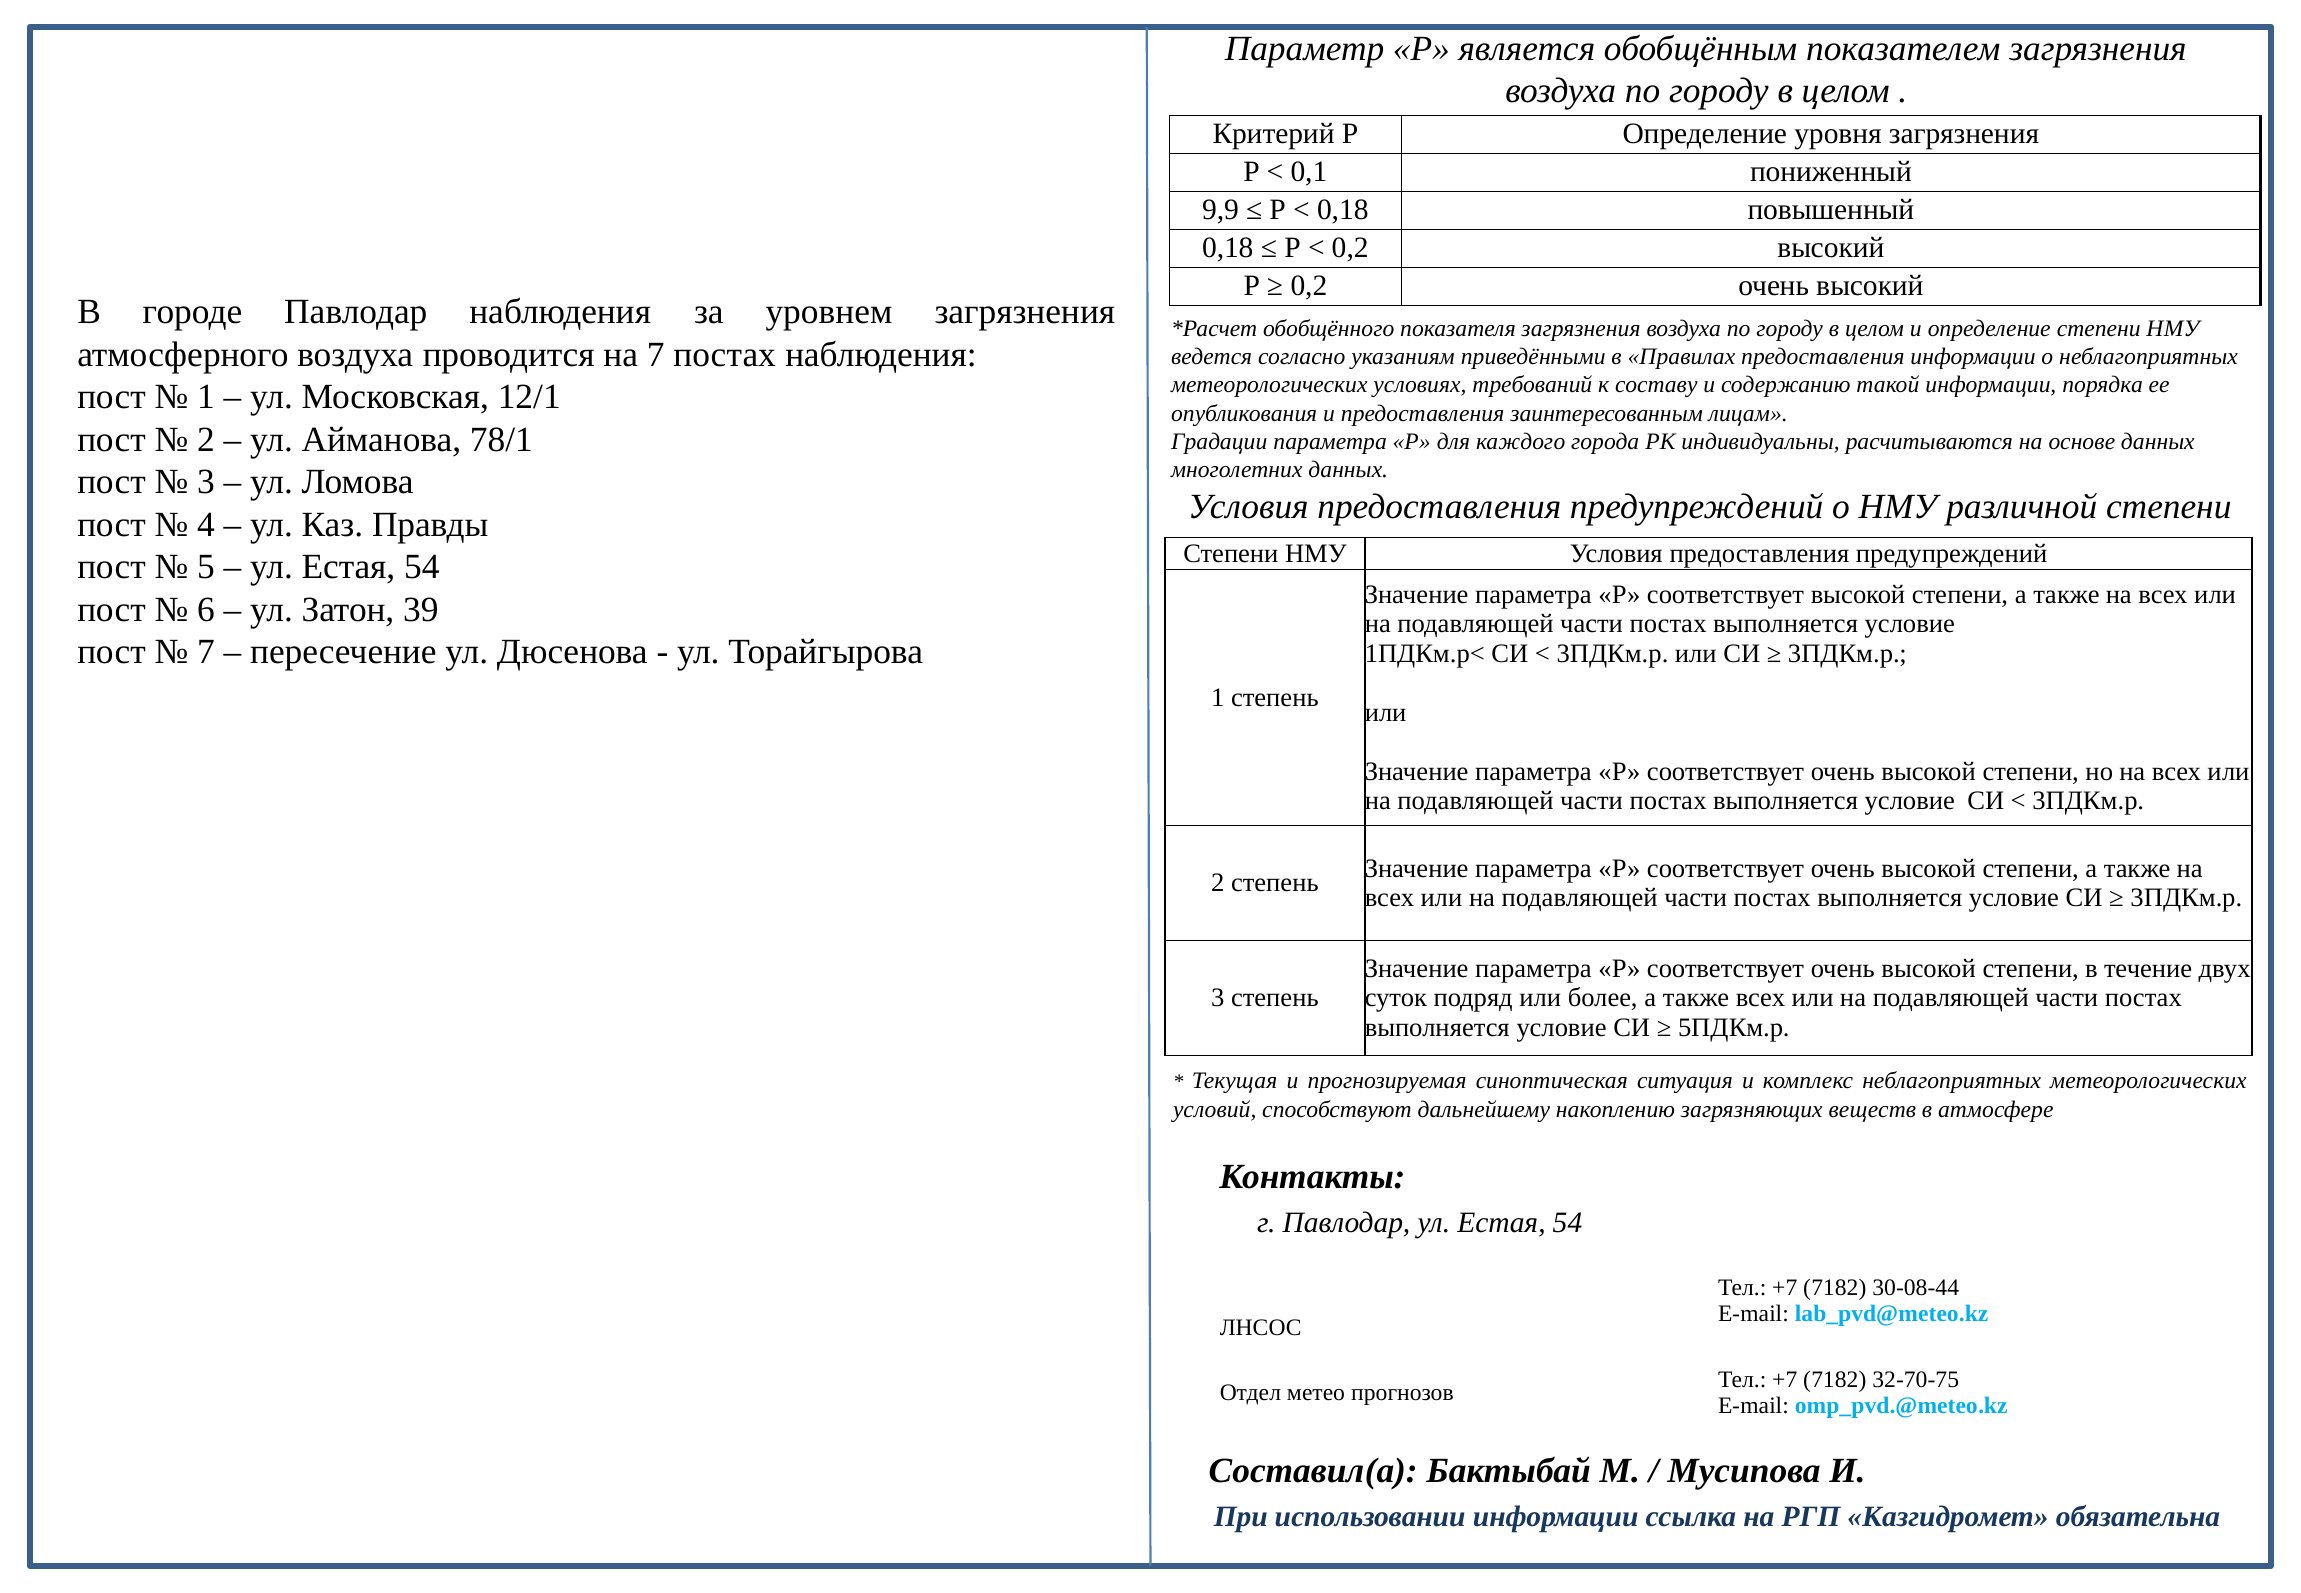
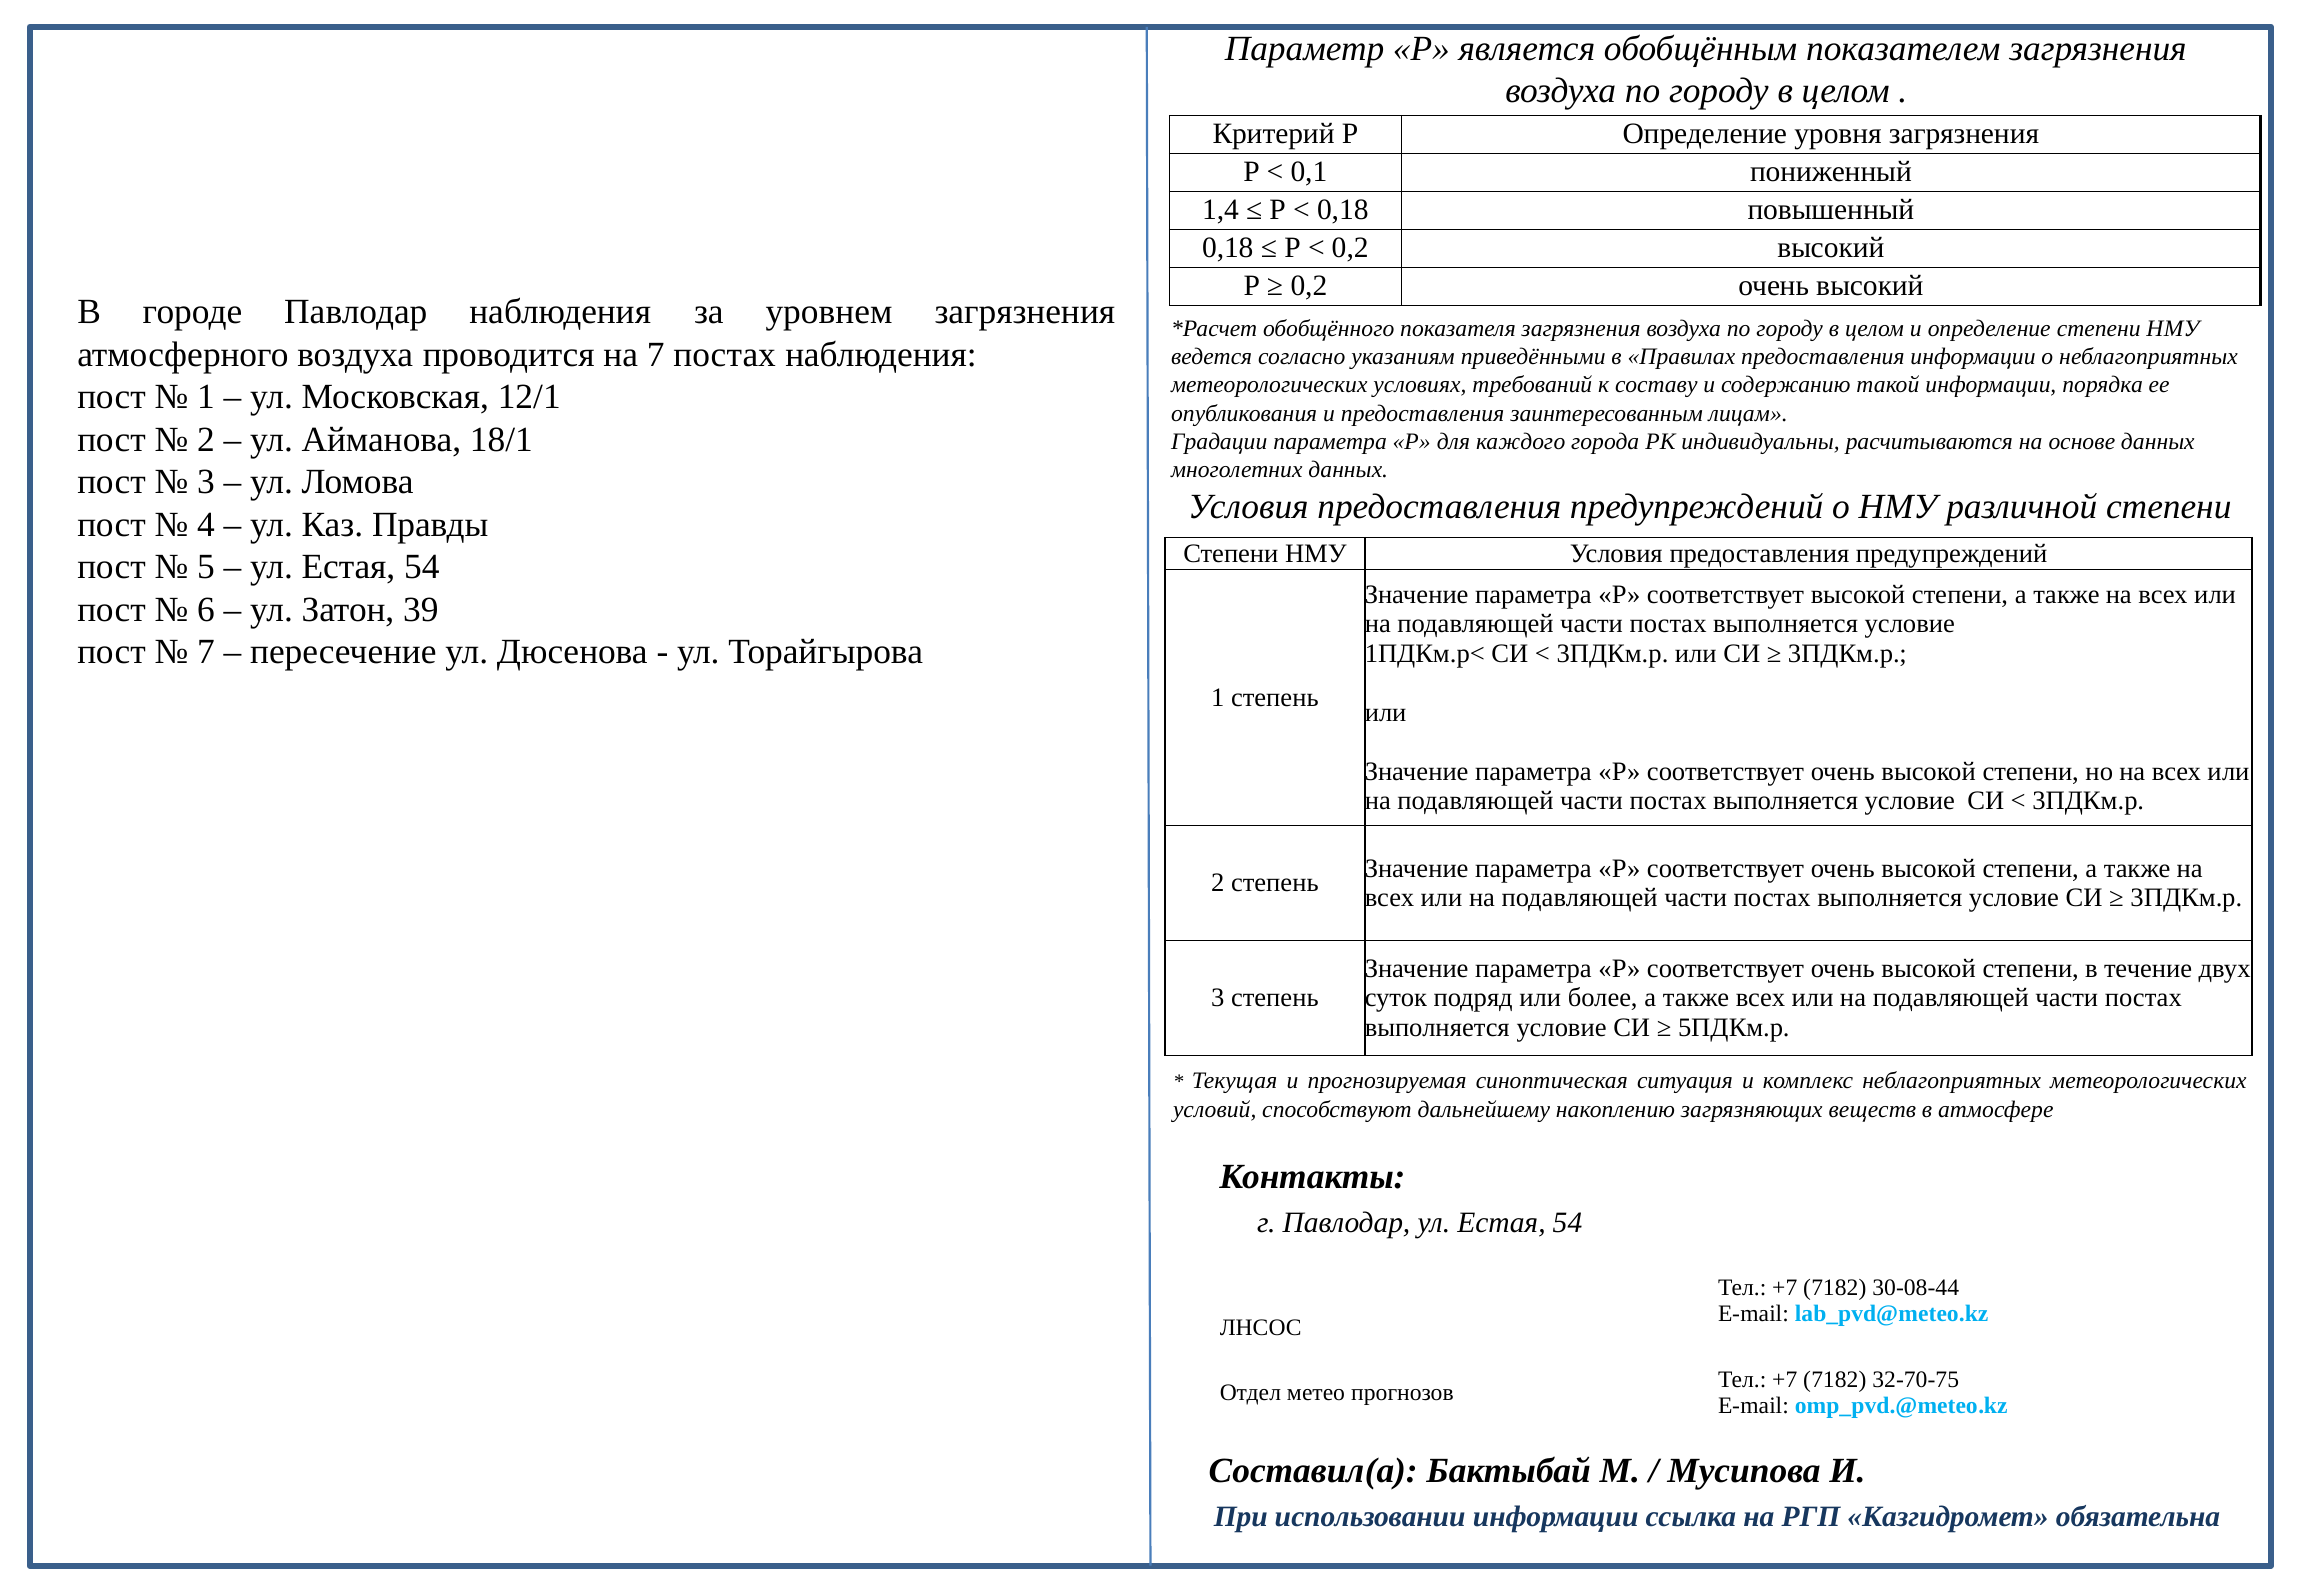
9,9: 9,9 -> 1,4
78/1: 78/1 -> 18/1
